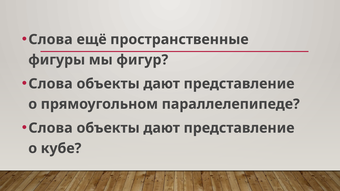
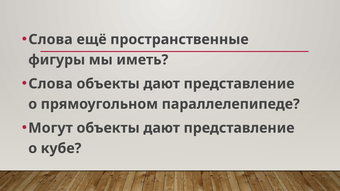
фигур: фигур -> иметь
Слова at (51, 128): Слова -> Могут
